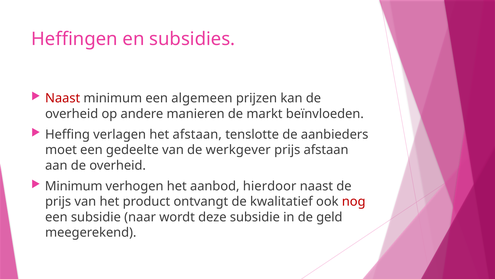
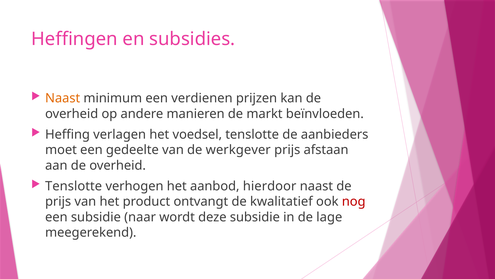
Naast at (63, 98) colour: red -> orange
algemeen: algemeen -> verdienen
het afstaan: afstaan -> voedsel
Minimum at (74, 186): Minimum -> Tenslotte
geld: geld -> lage
